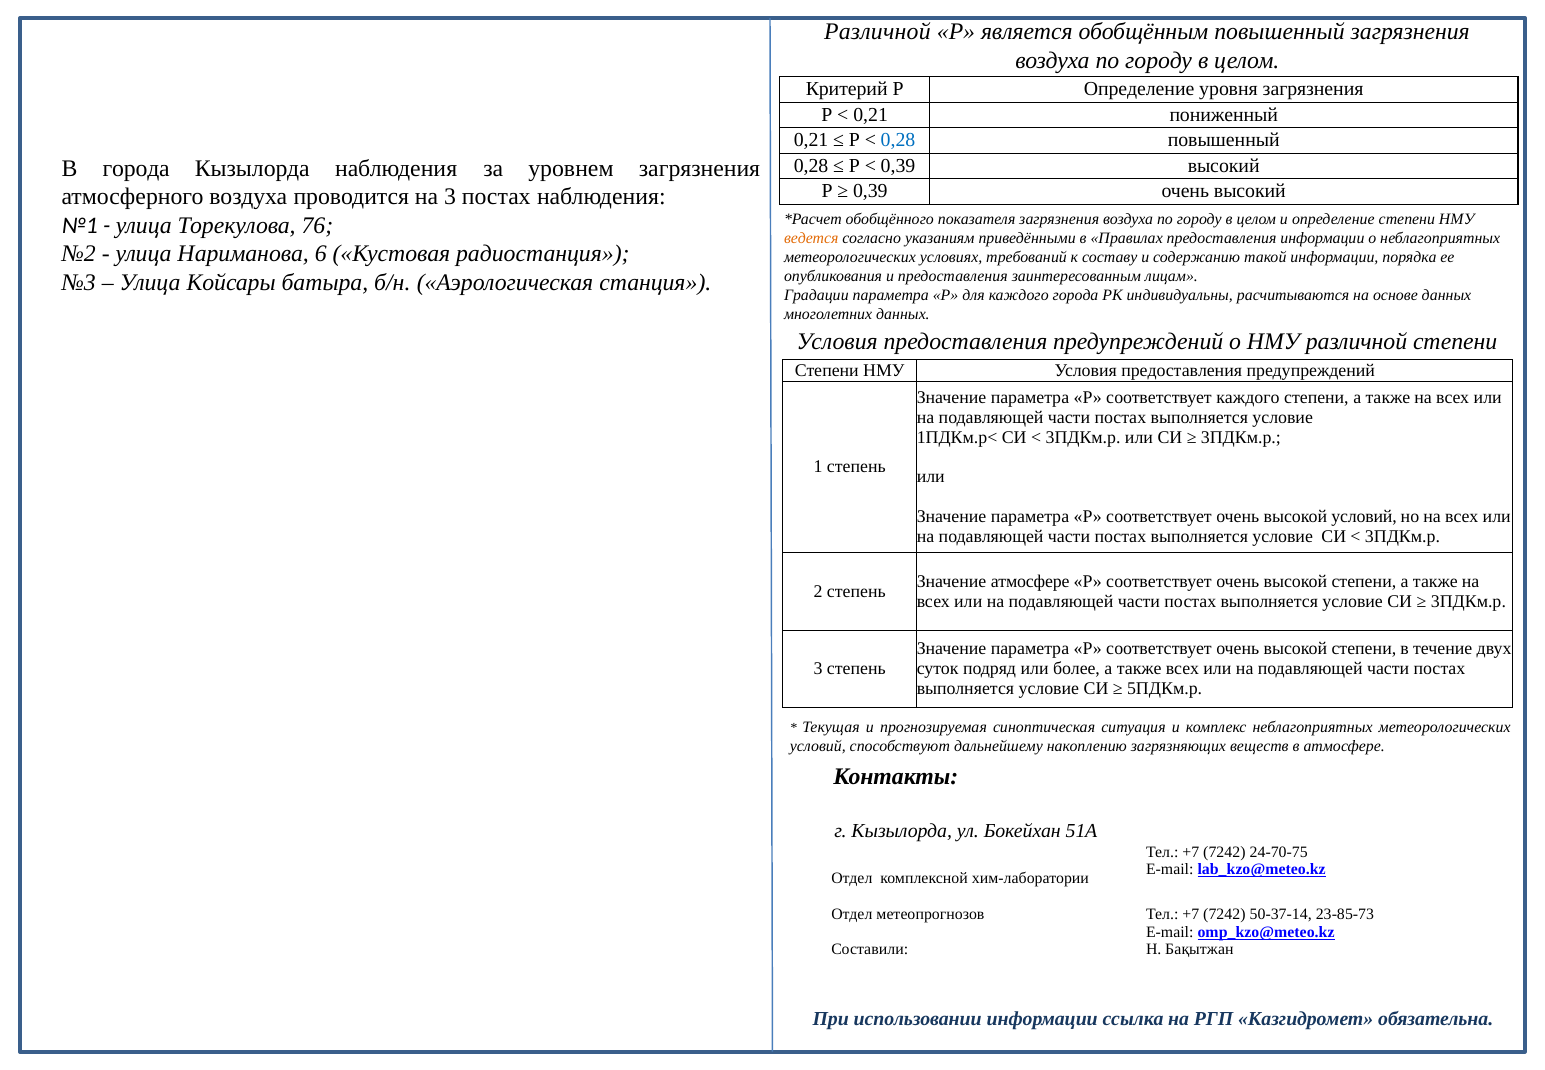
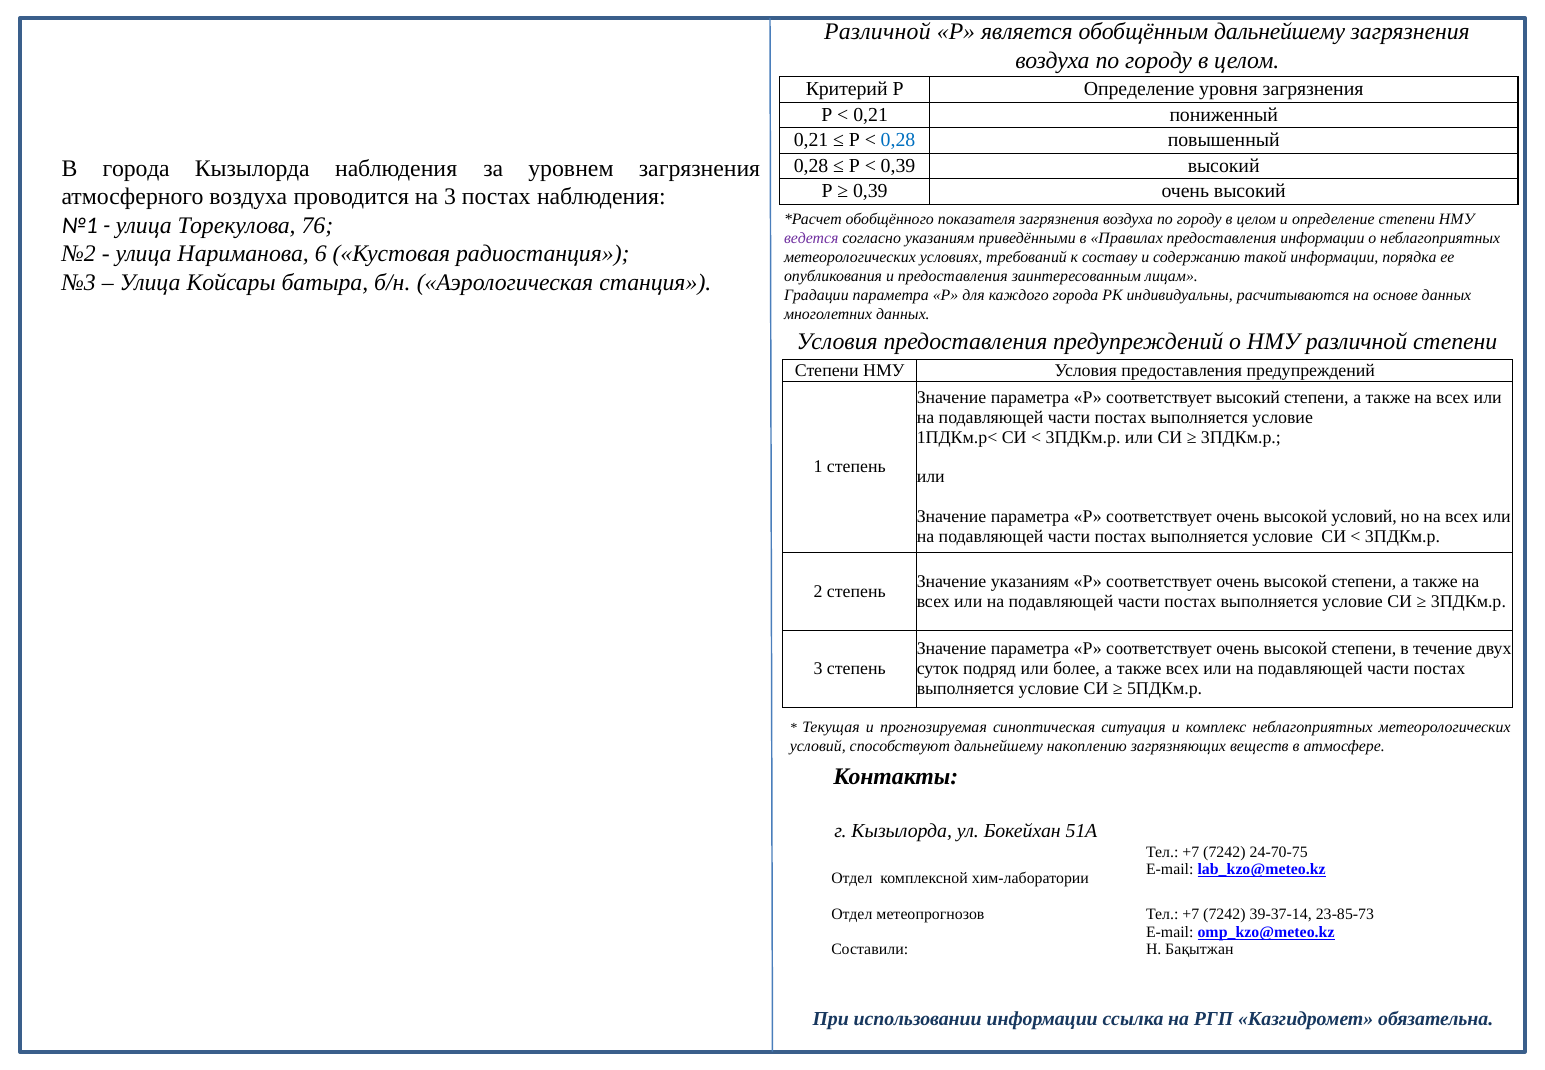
обобщённым повышенный: повышенный -> дальнейшему
ведется colour: orange -> purple
соответствует каждого: каждого -> высокий
Значение атмосфере: атмосфере -> указаниям
50-37-14: 50-37-14 -> 39-37-14
